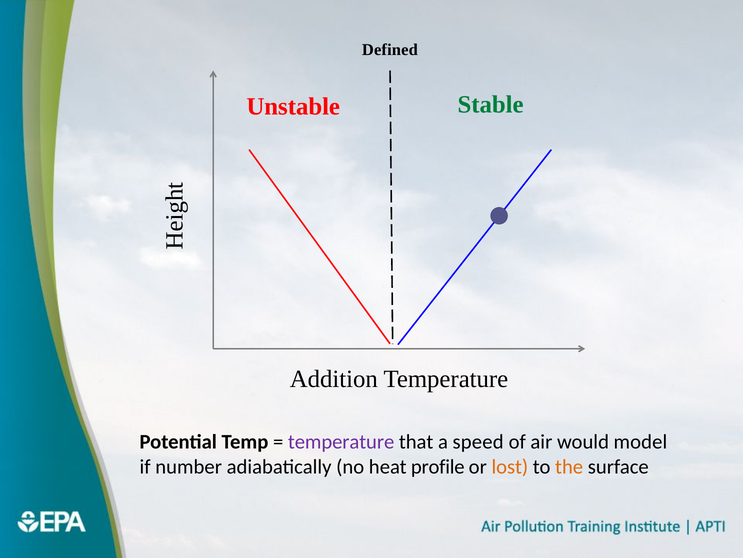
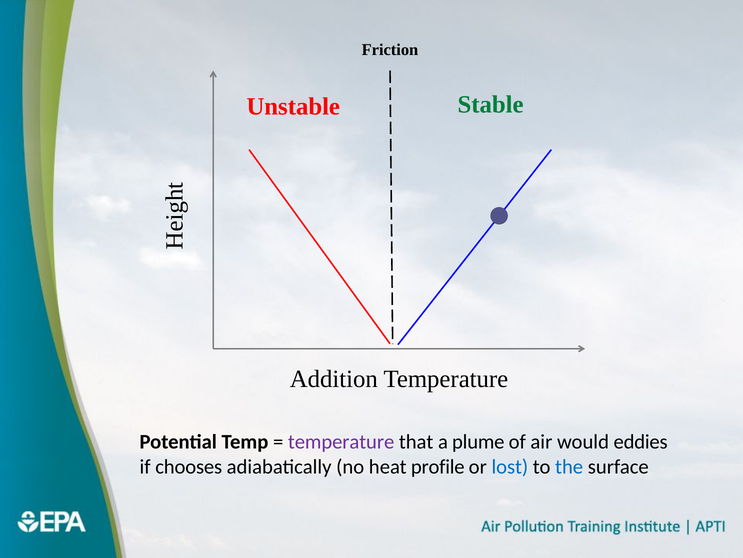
Defined: Defined -> Friction
speed: speed -> plume
model: model -> eddies
number: number -> chooses
lost colour: orange -> blue
the colour: orange -> blue
